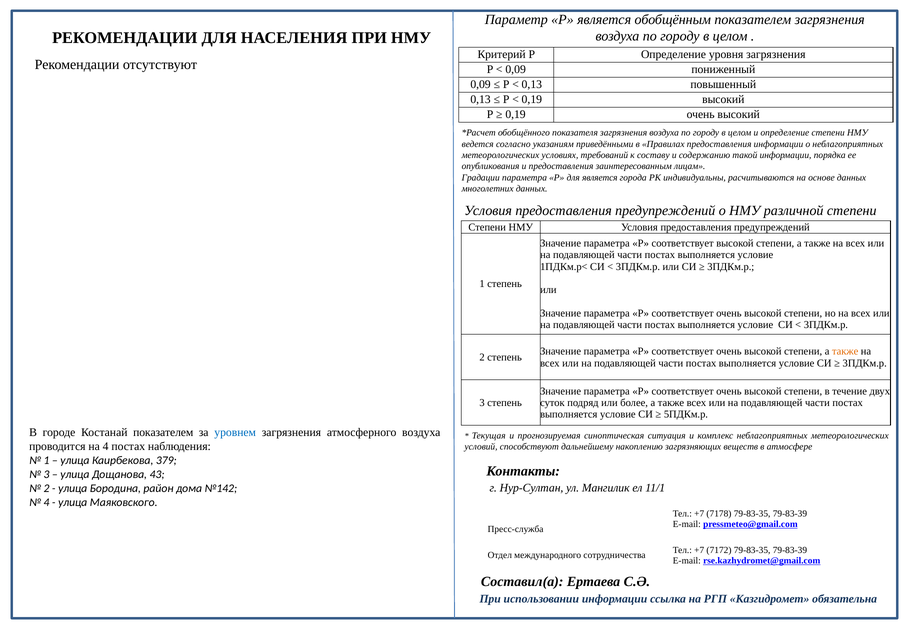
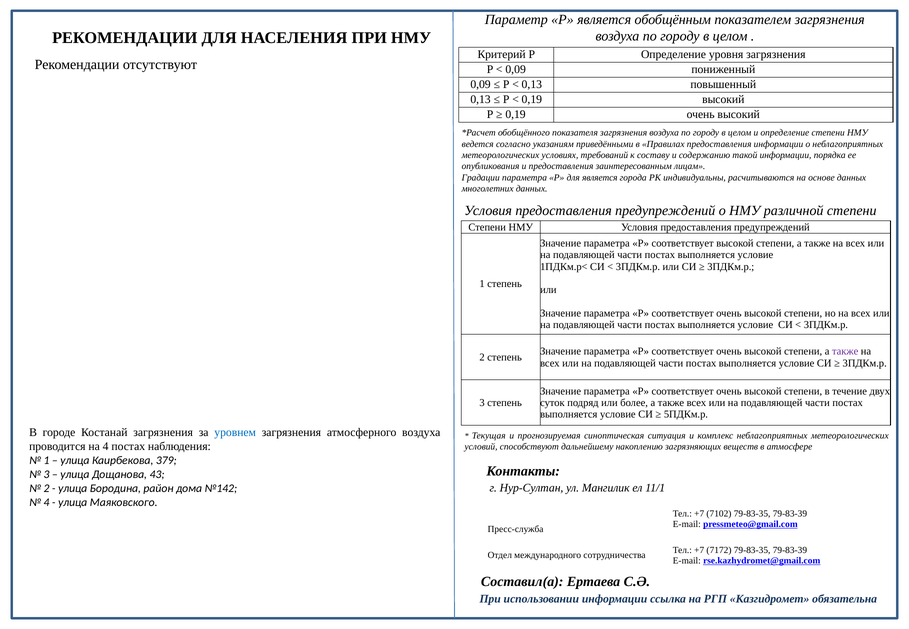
также at (845, 352) colour: orange -> purple
Костанай показателем: показателем -> загрязнения
7178: 7178 -> 7102
